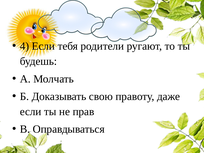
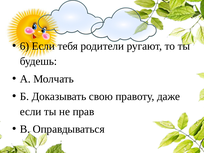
4: 4 -> 6
